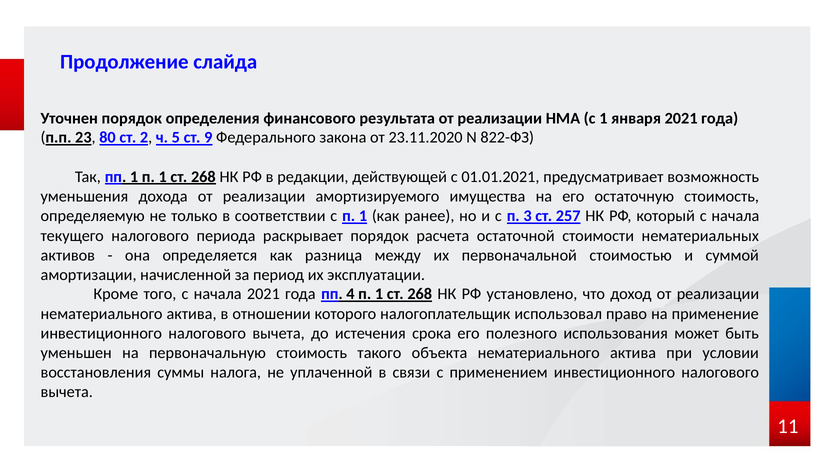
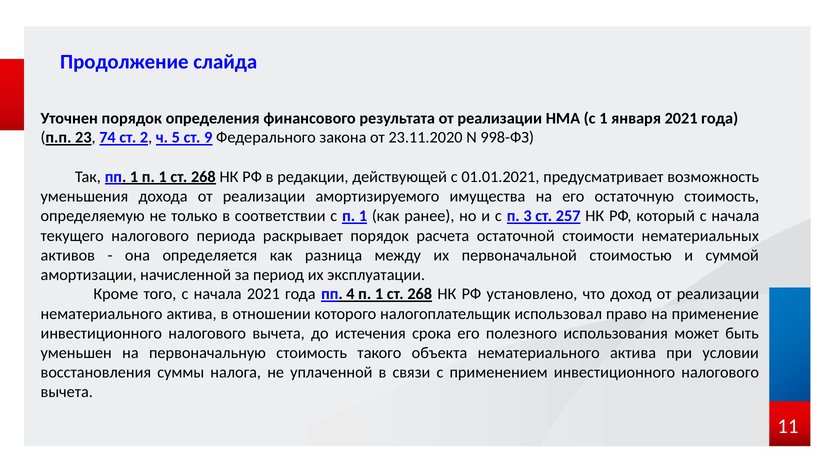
80: 80 -> 74
822-ФЗ: 822-ФЗ -> 998-ФЗ
